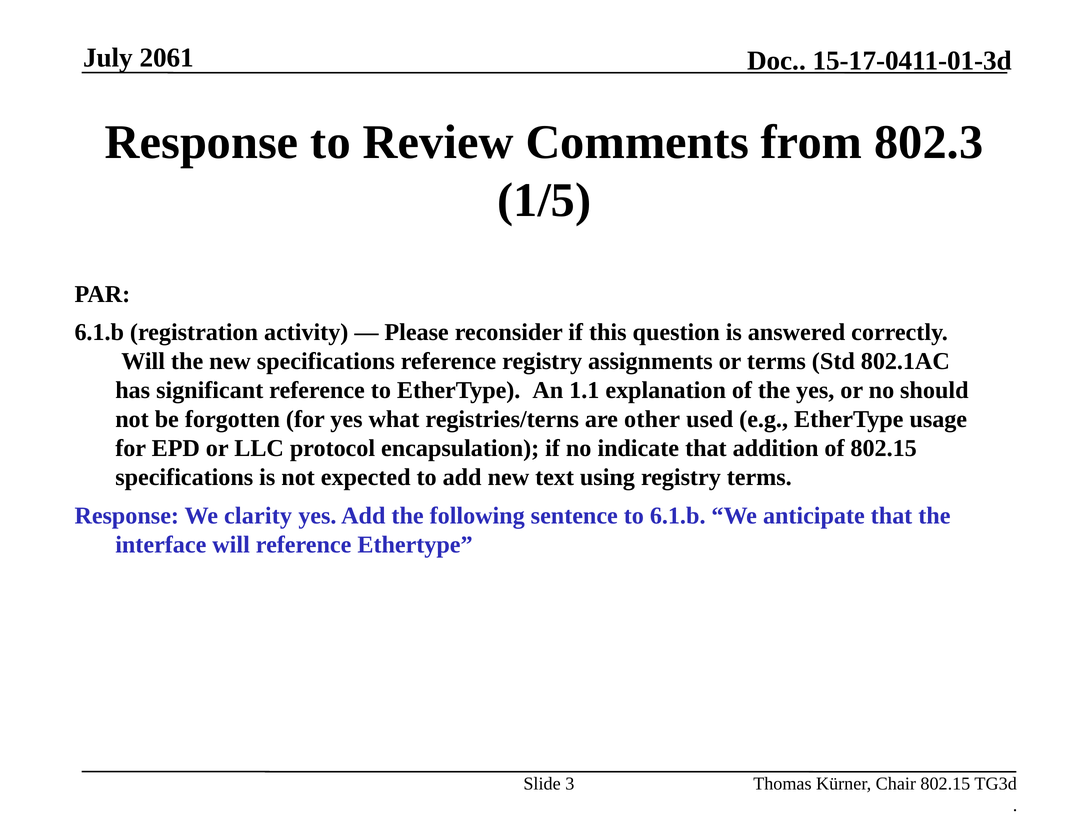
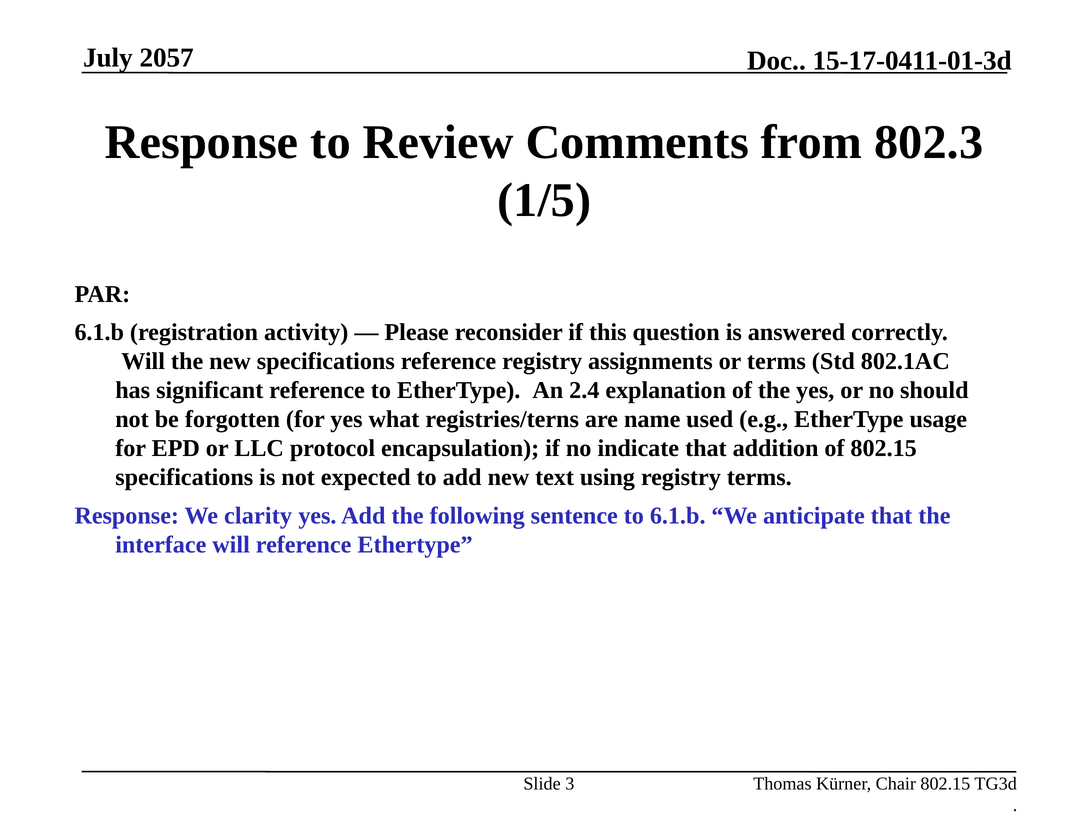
2061: 2061 -> 2057
1.1: 1.1 -> 2.4
other: other -> name
